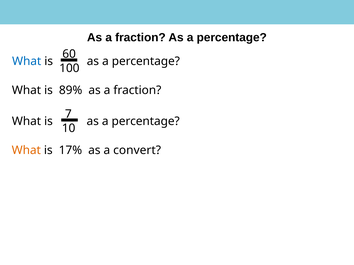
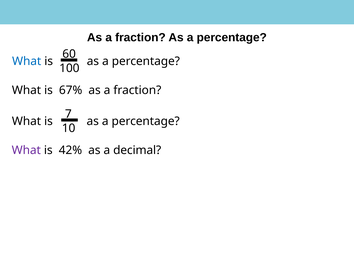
89%: 89% -> 67%
What at (26, 151) colour: orange -> purple
17%: 17% -> 42%
convert: convert -> decimal
